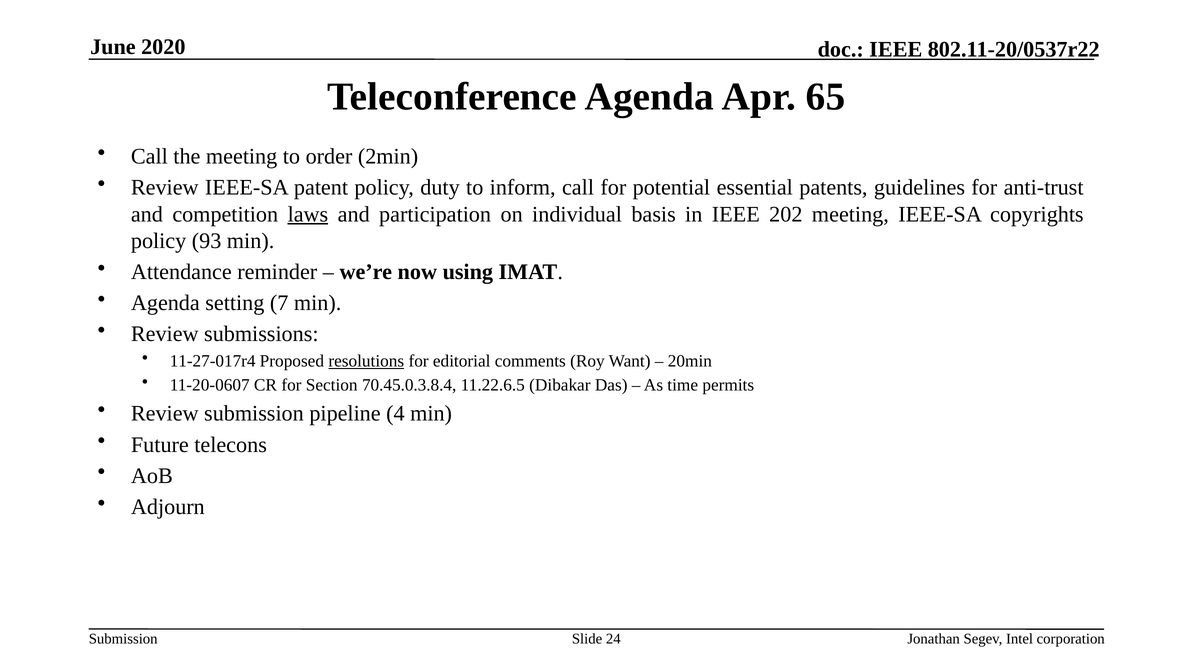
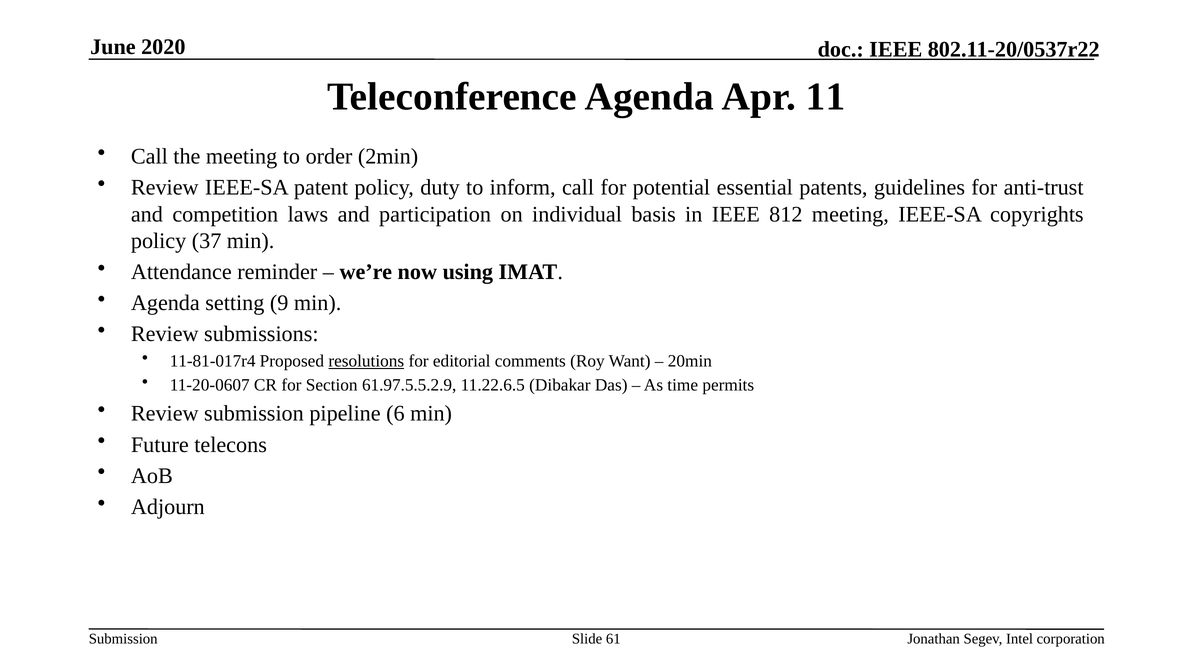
65: 65 -> 11
laws underline: present -> none
202: 202 -> 812
93: 93 -> 37
7: 7 -> 9
11-27-017r4: 11-27-017r4 -> 11-81-017r4
70.45.0.3.8.4: 70.45.0.3.8.4 -> 61.97.5.5.2.9
4: 4 -> 6
24: 24 -> 61
